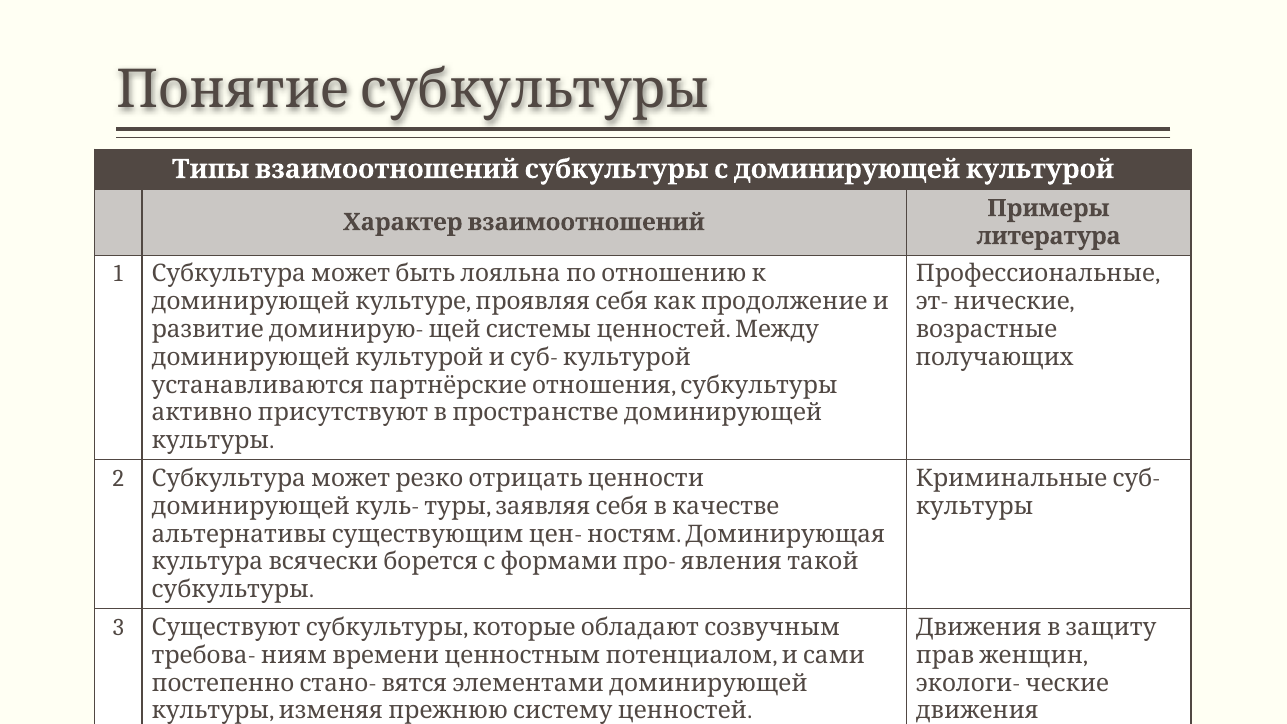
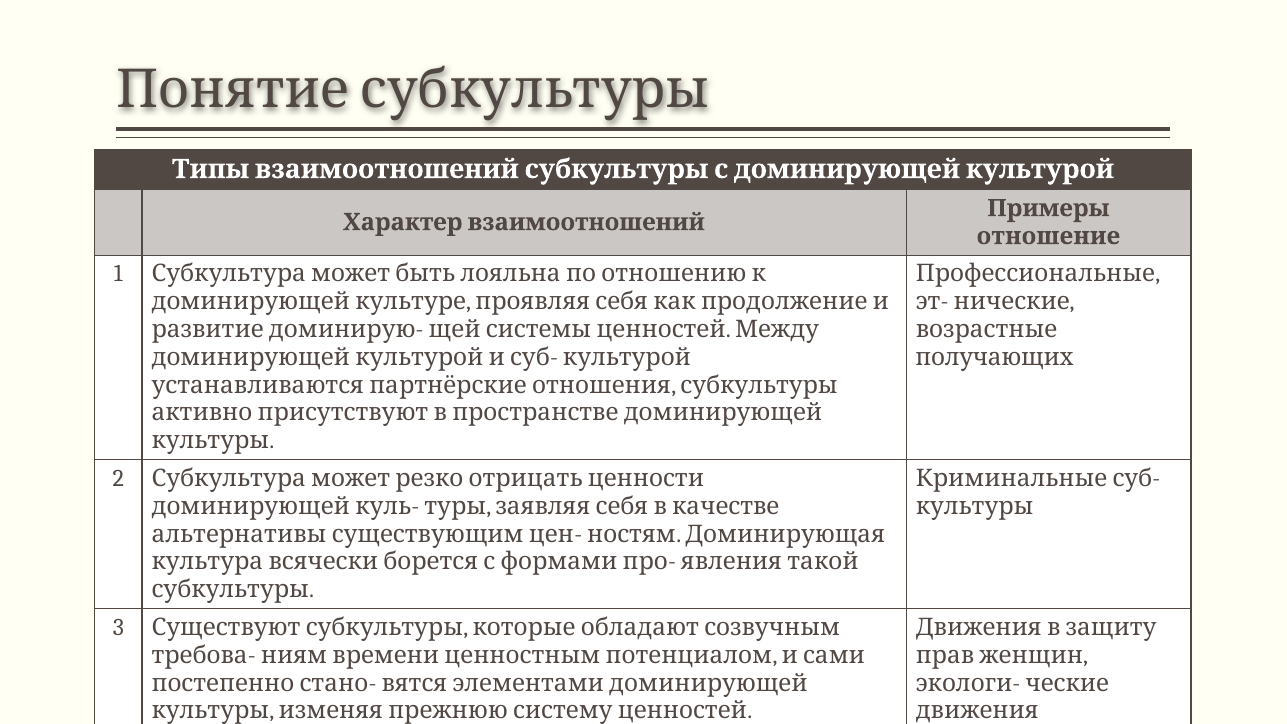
литература: литература -> отношение
